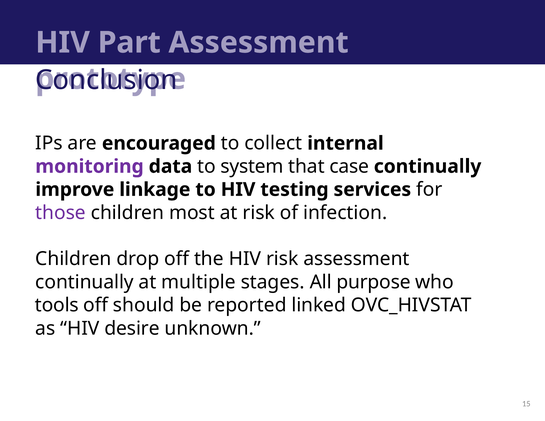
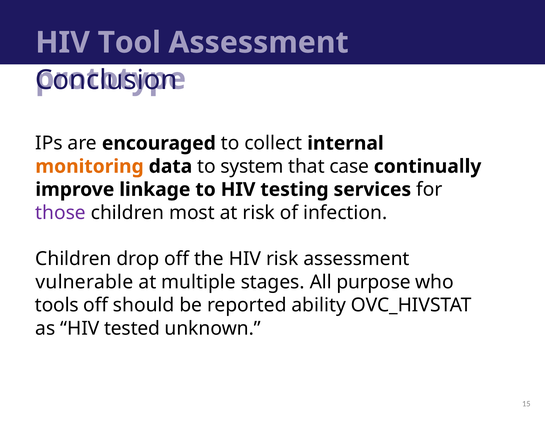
Part: Part -> Tool
monitoring colour: purple -> orange
continually at (85, 282): continually -> vulnerable
linked: linked -> ability
desire: desire -> tested
